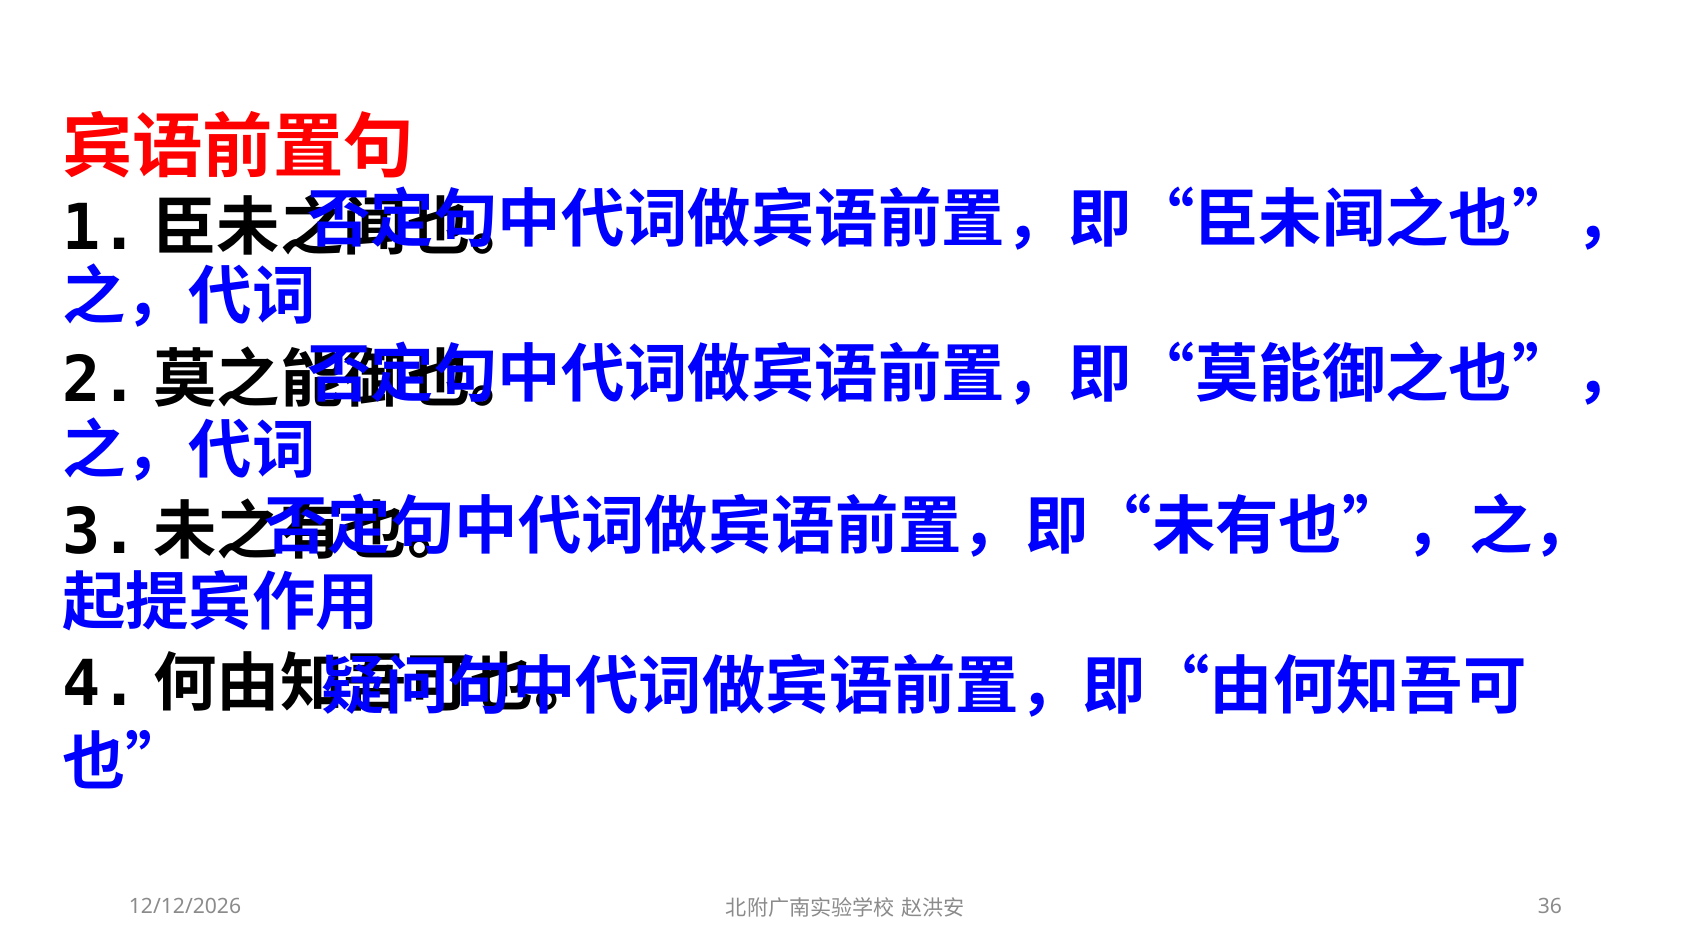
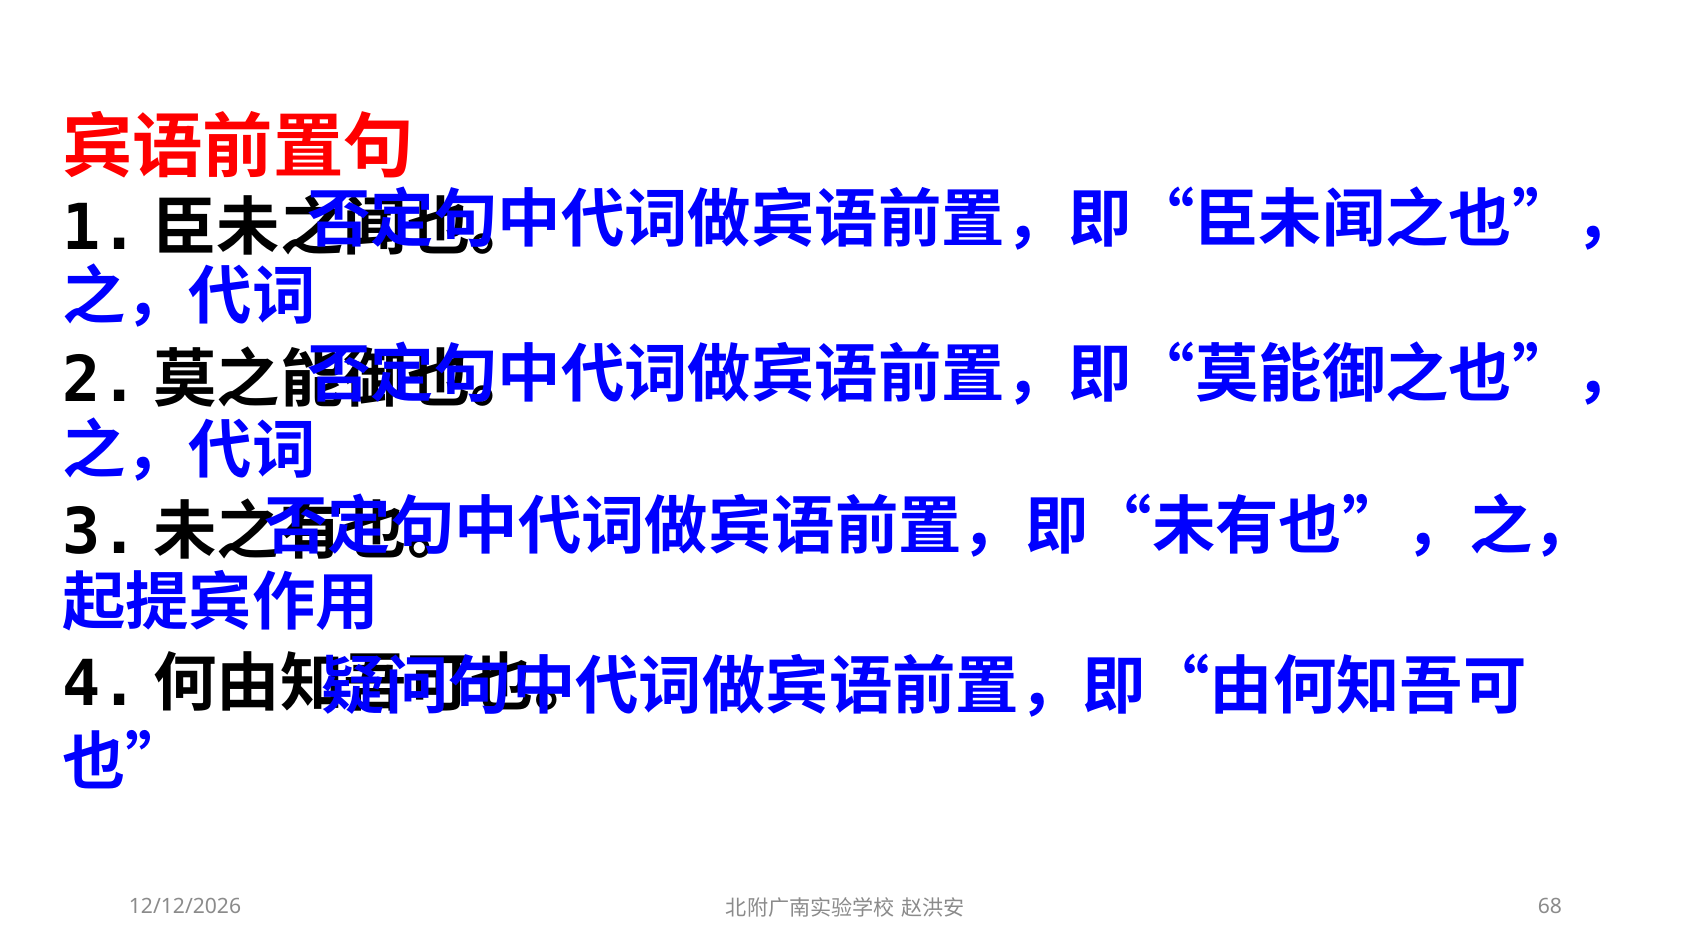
36: 36 -> 68
